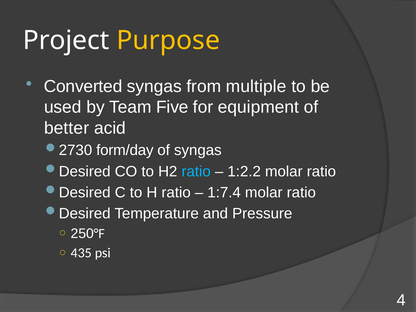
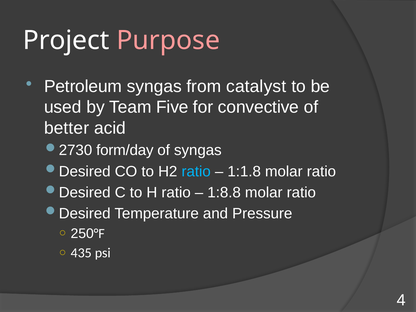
Purpose colour: yellow -> pink
Converted: Converted -> Petroleum
multiple: multiple -> catalyst
equipment: equipment -> convective
1:2.2: 1:2.2 -> 1:1.8
1:7.4: 1:7.4 -> 1:8.8
